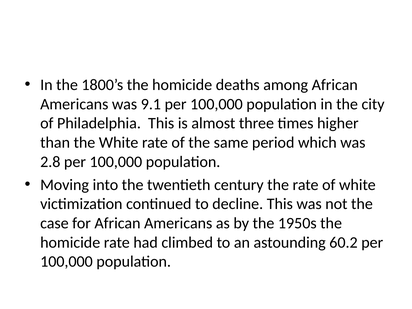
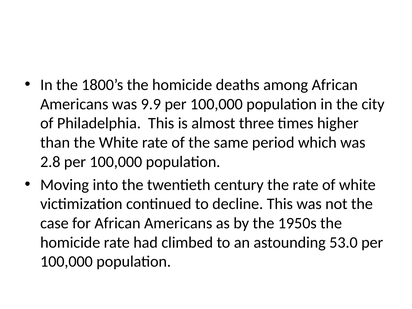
9.1: 9.1 -> 9.9
60.2: 60.2 -> 53.0
